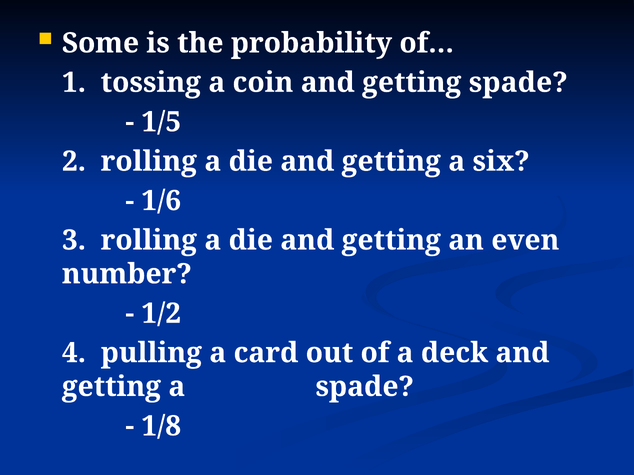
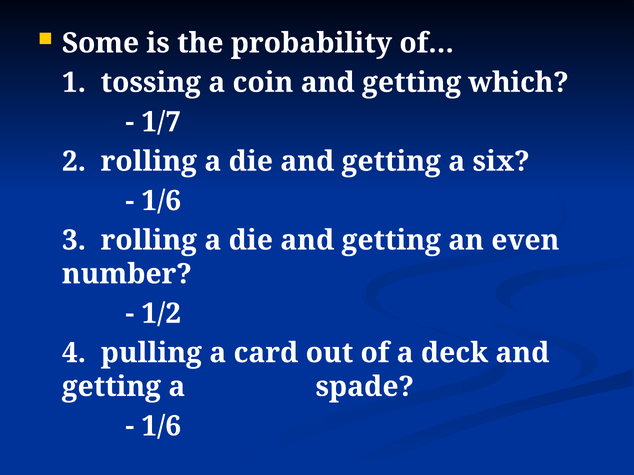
getting spade: spade -> which
1/5: 1/5 -> 1/7
1/8 at (161, 427): 1/8 -> 1/6
